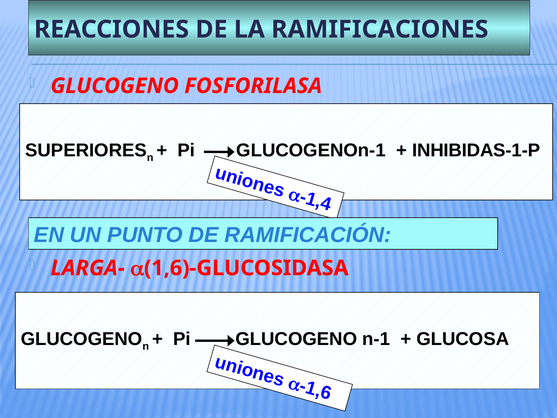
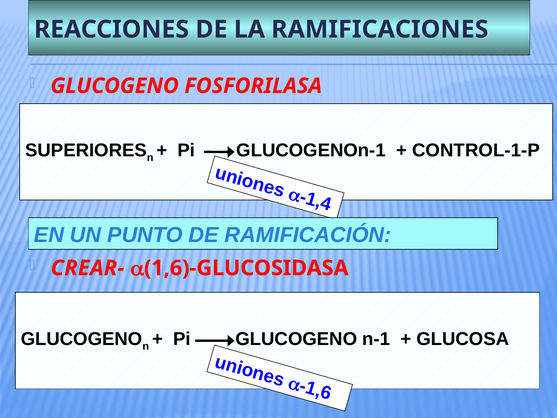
INHIBIDAS-1-P: INHIBIDAS-1-P -> CONTROL-1-P
LARGA-: LARGA- -> CREAR-
